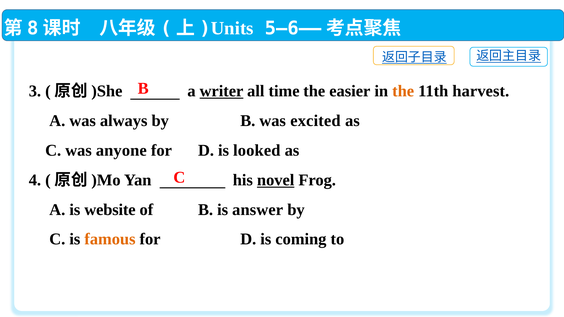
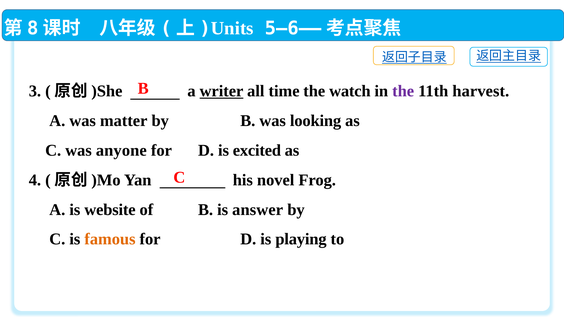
easier: easier -> watch
the at (403, 91) colour: orange -> purple
always: always -> matter
excited: excited -> looking
looked: looked -> excited
novel underline: present -> none
coming: coming -> playing
